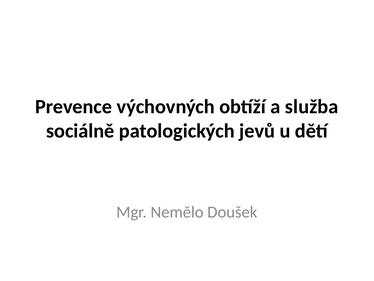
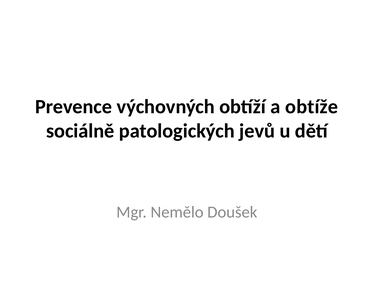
služba: služba -> obtíže
